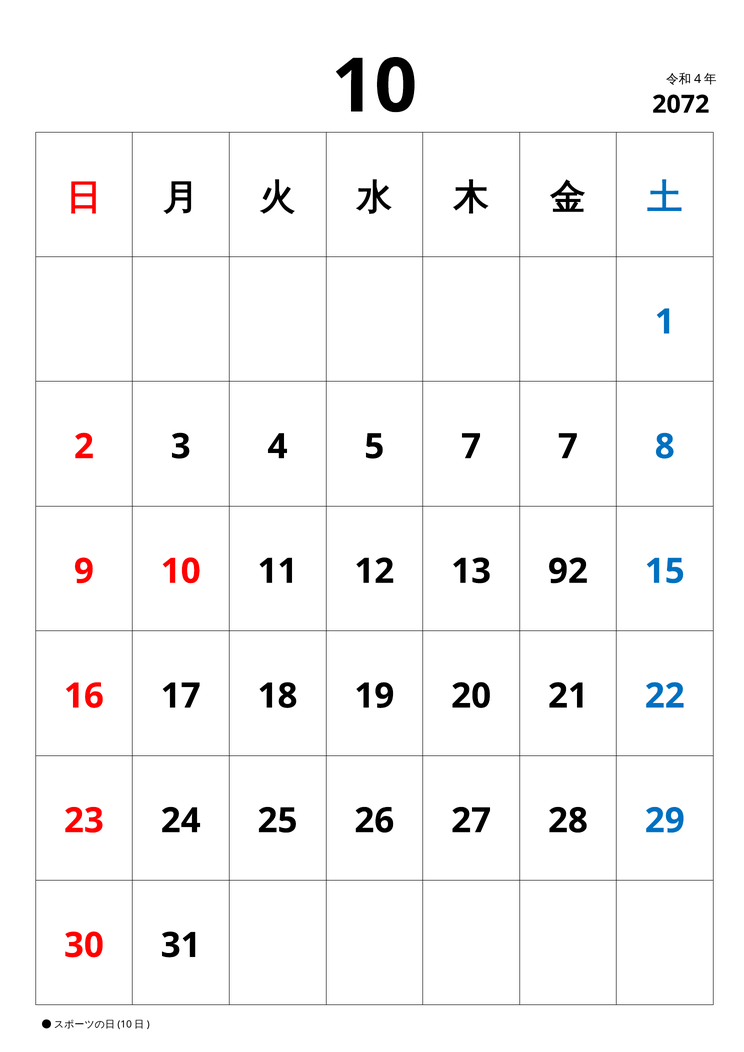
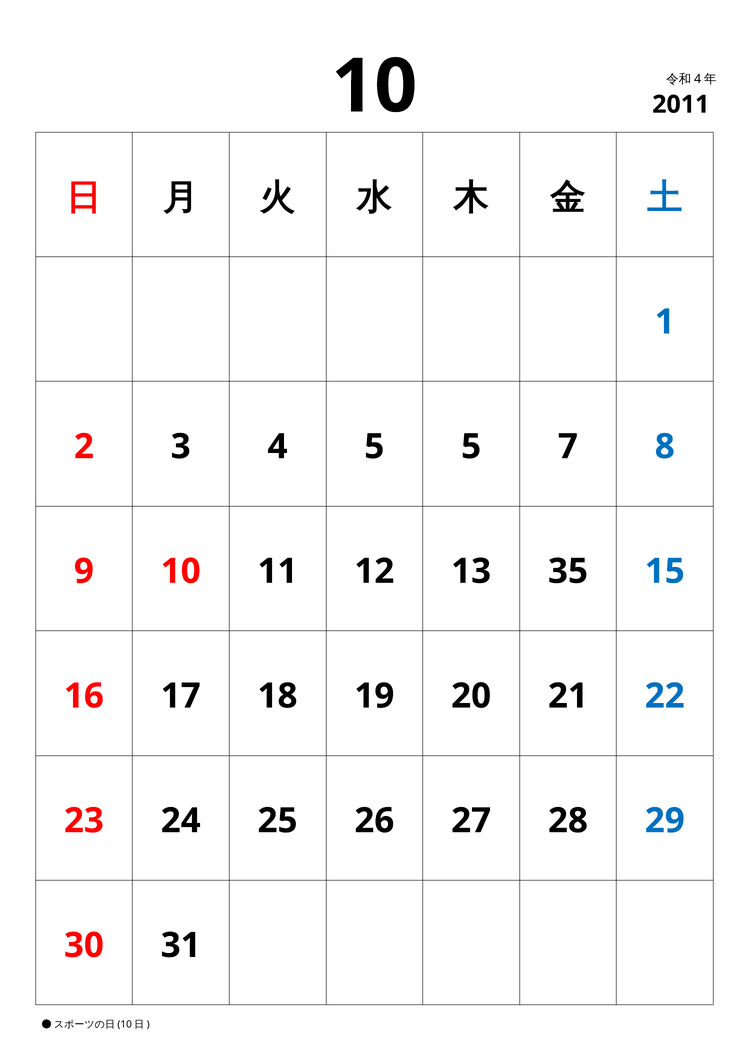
2072: 2072 -> 2011
5 7: 7 -> 5
92: 92 -> 35
